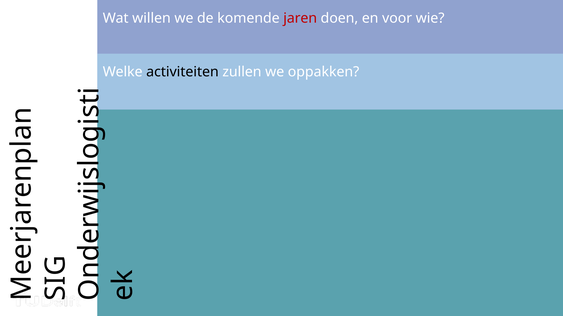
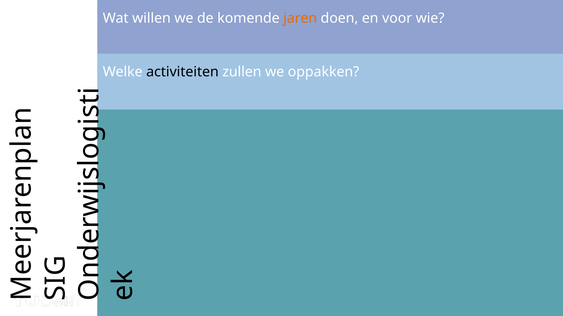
jaren colour: red -> orange
